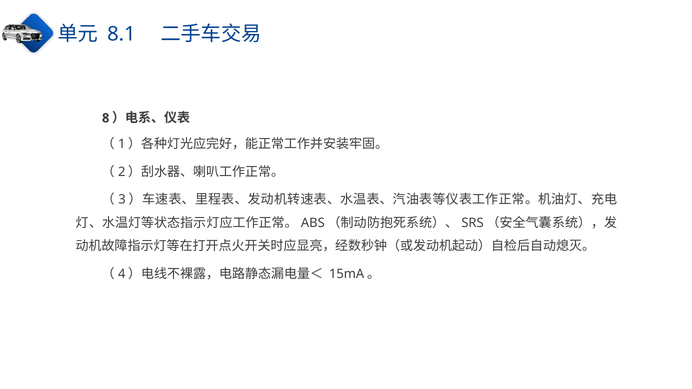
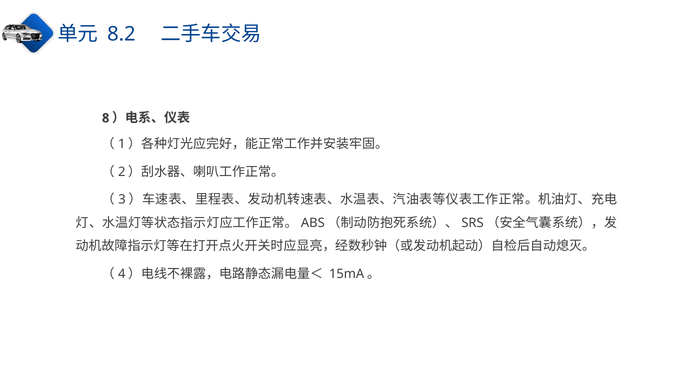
8.1: 8.1 -> 8.2
